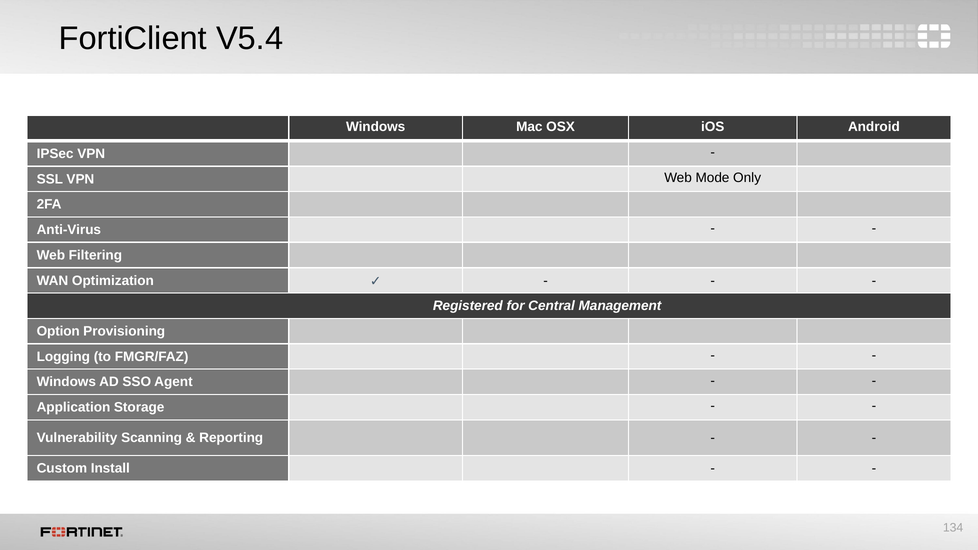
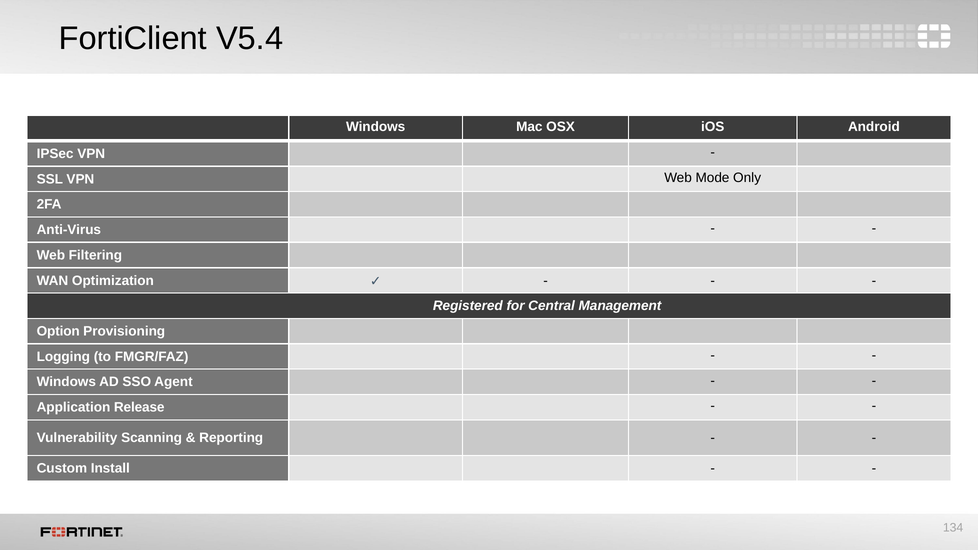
Storage: Storage -> Release
